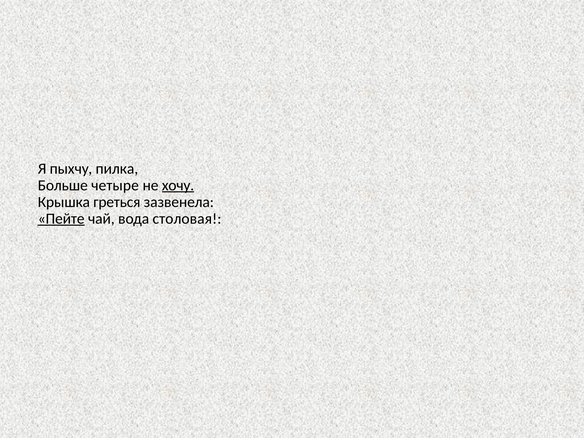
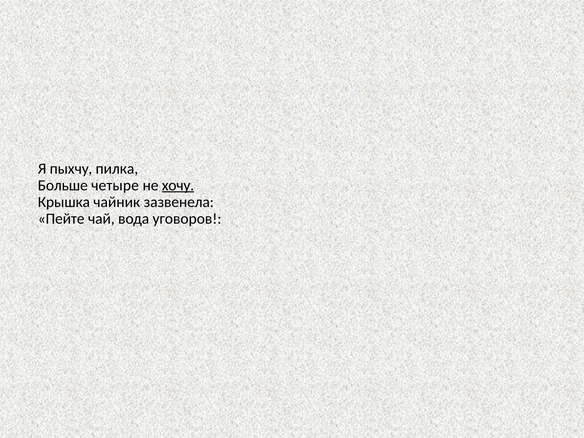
греться: греться -> чайник
Пейте underline: present -> none
столовая: столовая -> уговоров
